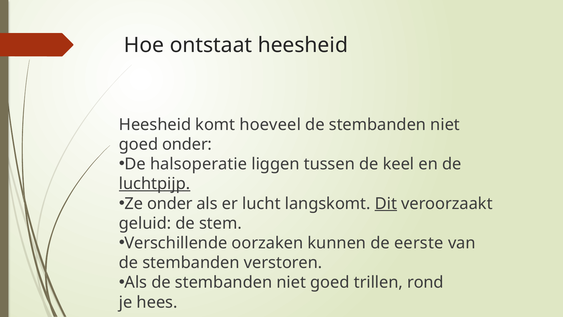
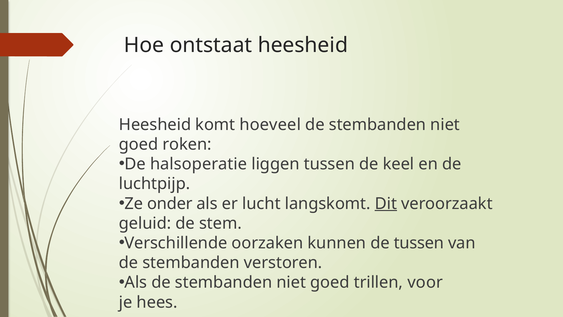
goed onder: onder -> roken
luchtpijp underline: present -> none
de eerste: eerste -> tussen
rond: rond -> voor
